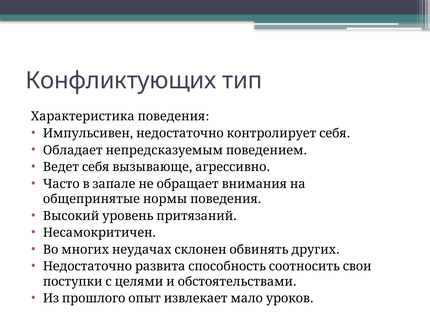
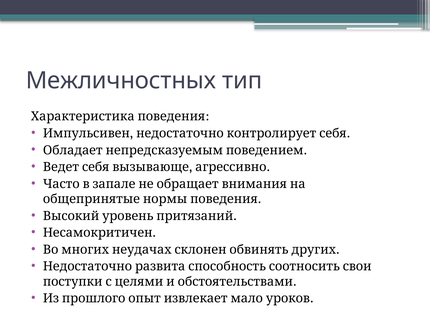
Конфликтующих: Конфликтующих -> Межличностных
